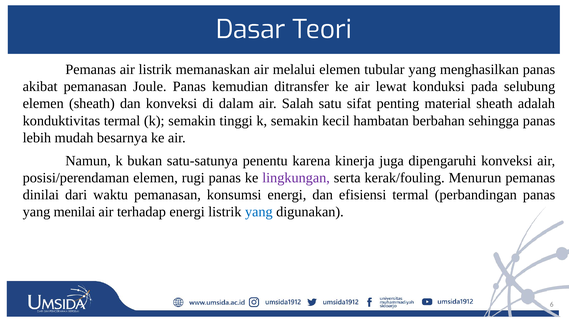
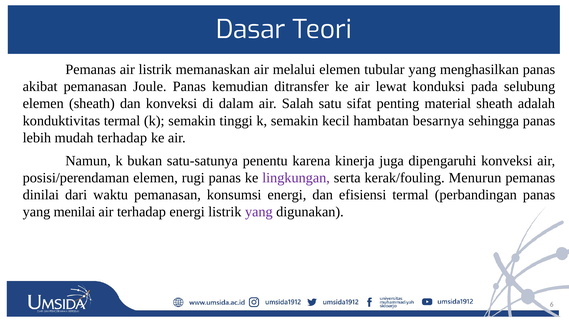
berbahan: berbahan -> besarnya
mudah besarnya: besarnya -> terhadap
yang at (259, 212) colour: blue -> purple
